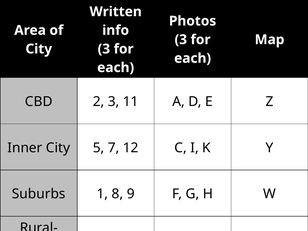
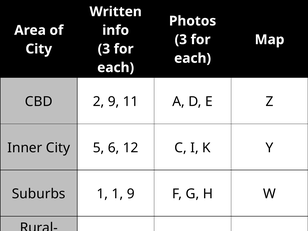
2 3: 3 -> 9
5 7: 7 -> 6
1 8: 8 -> 1
